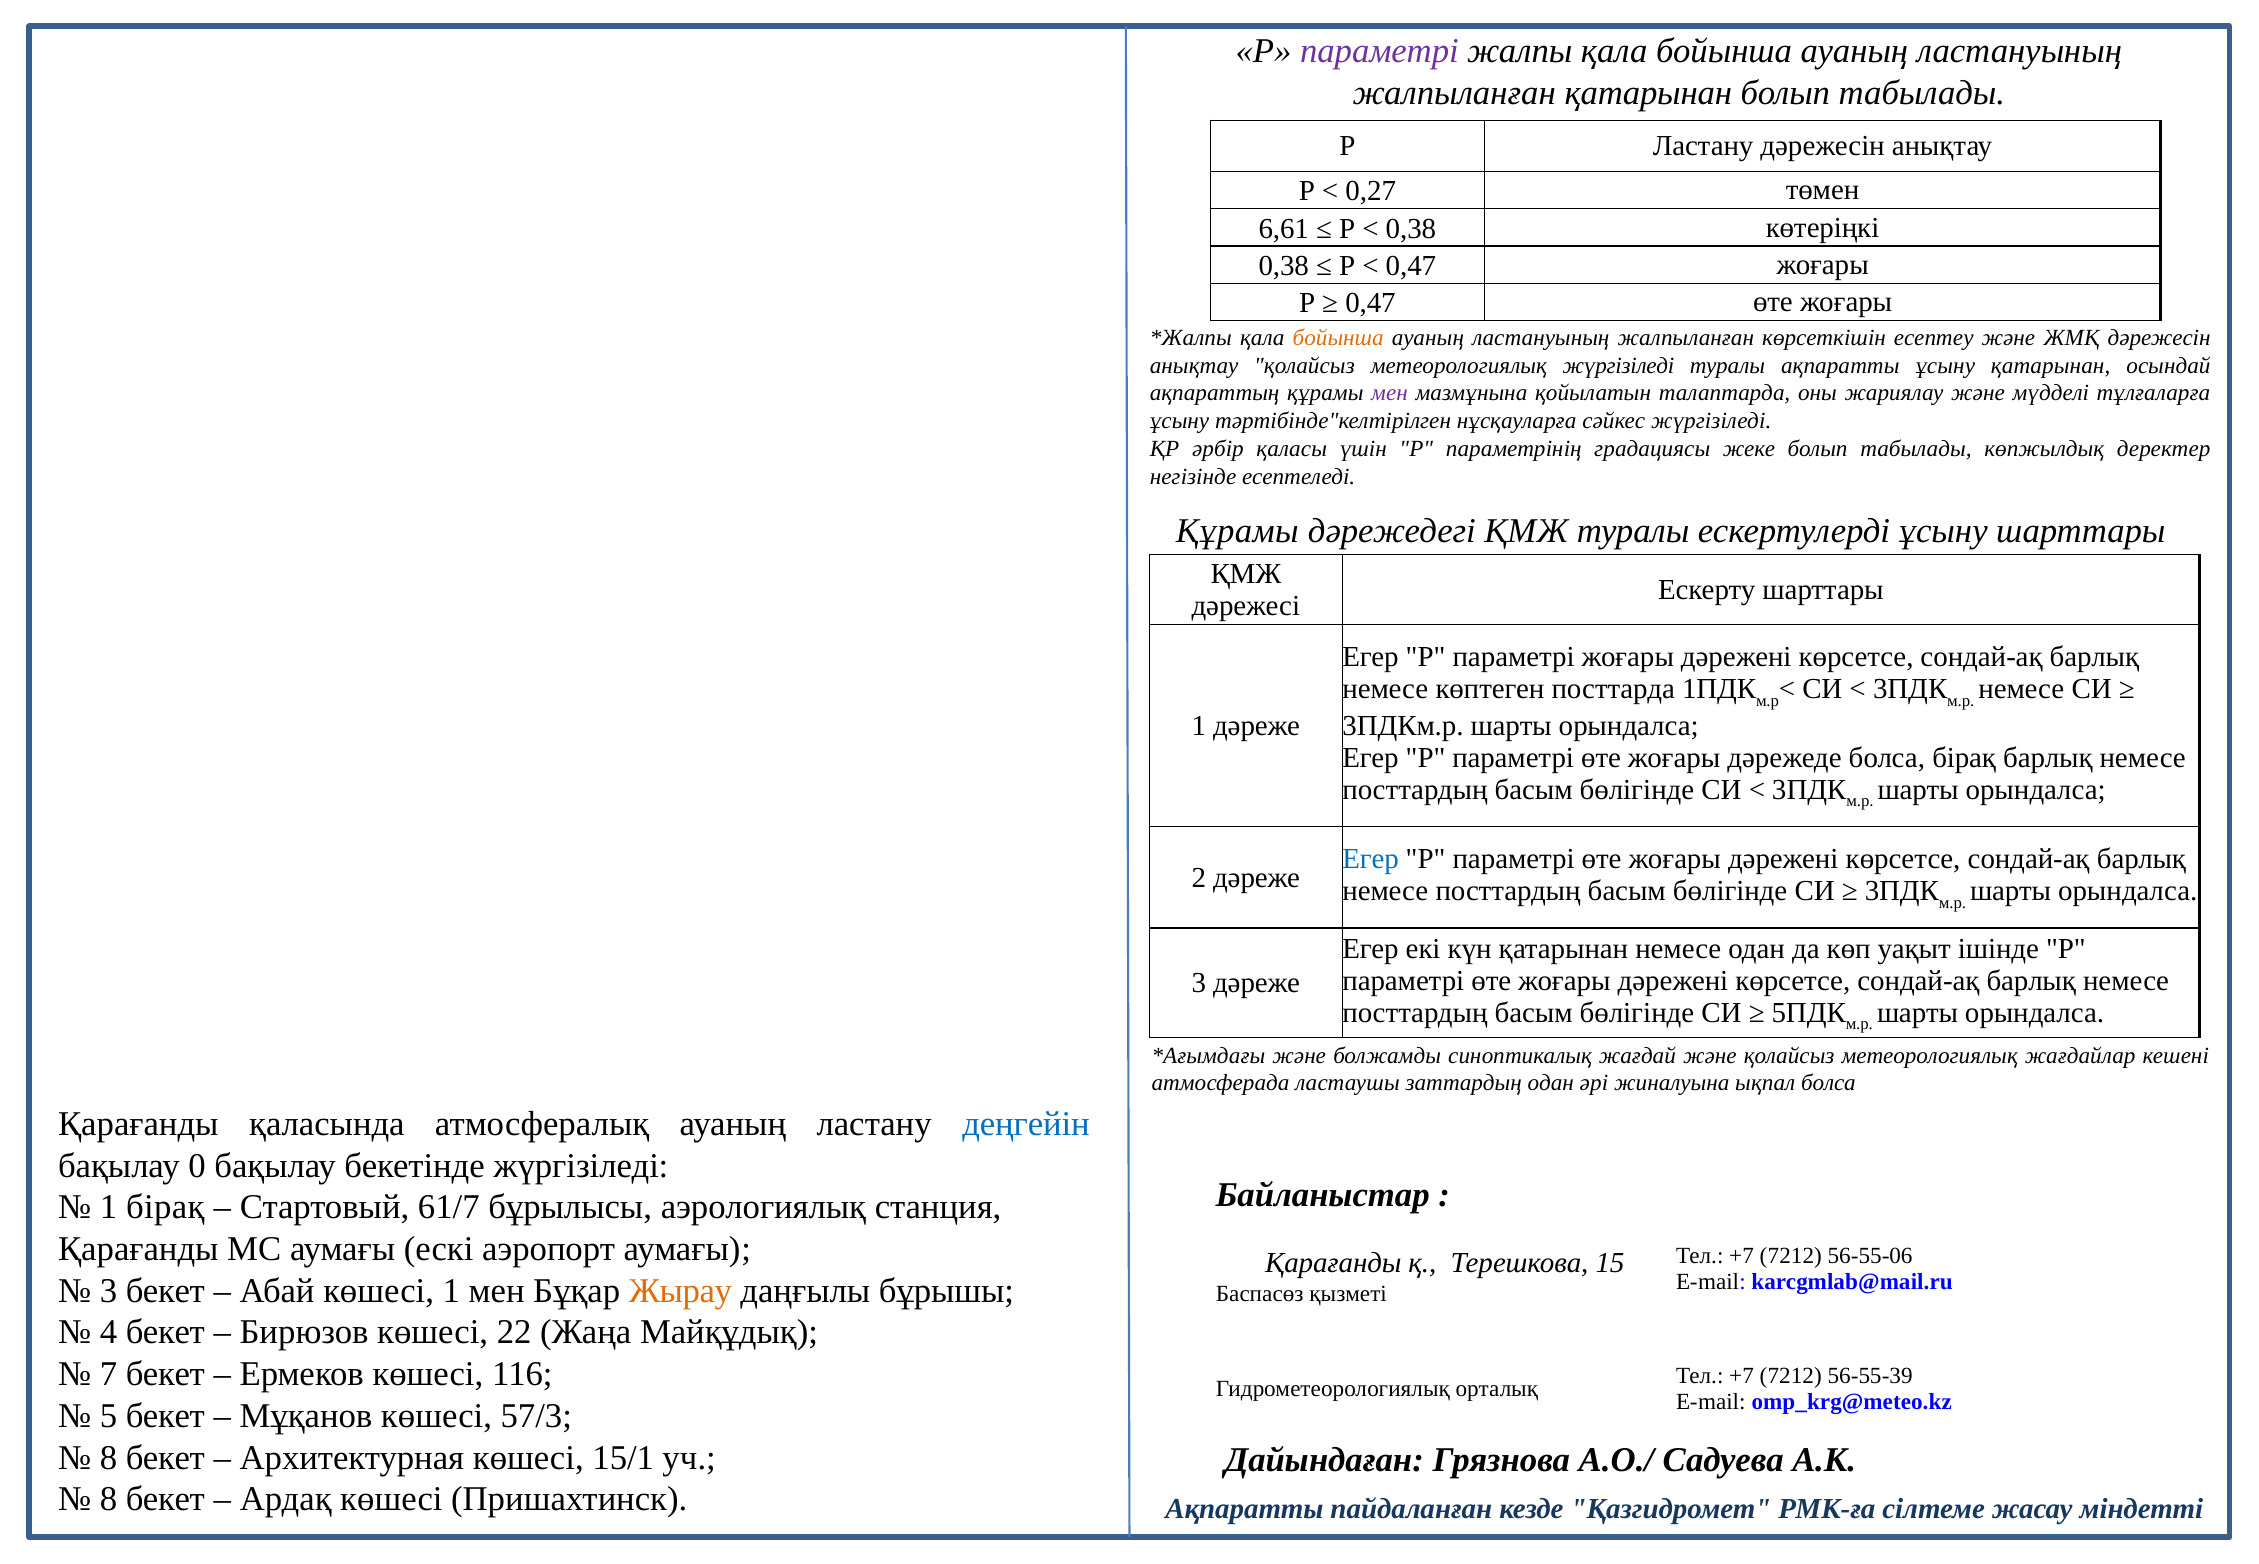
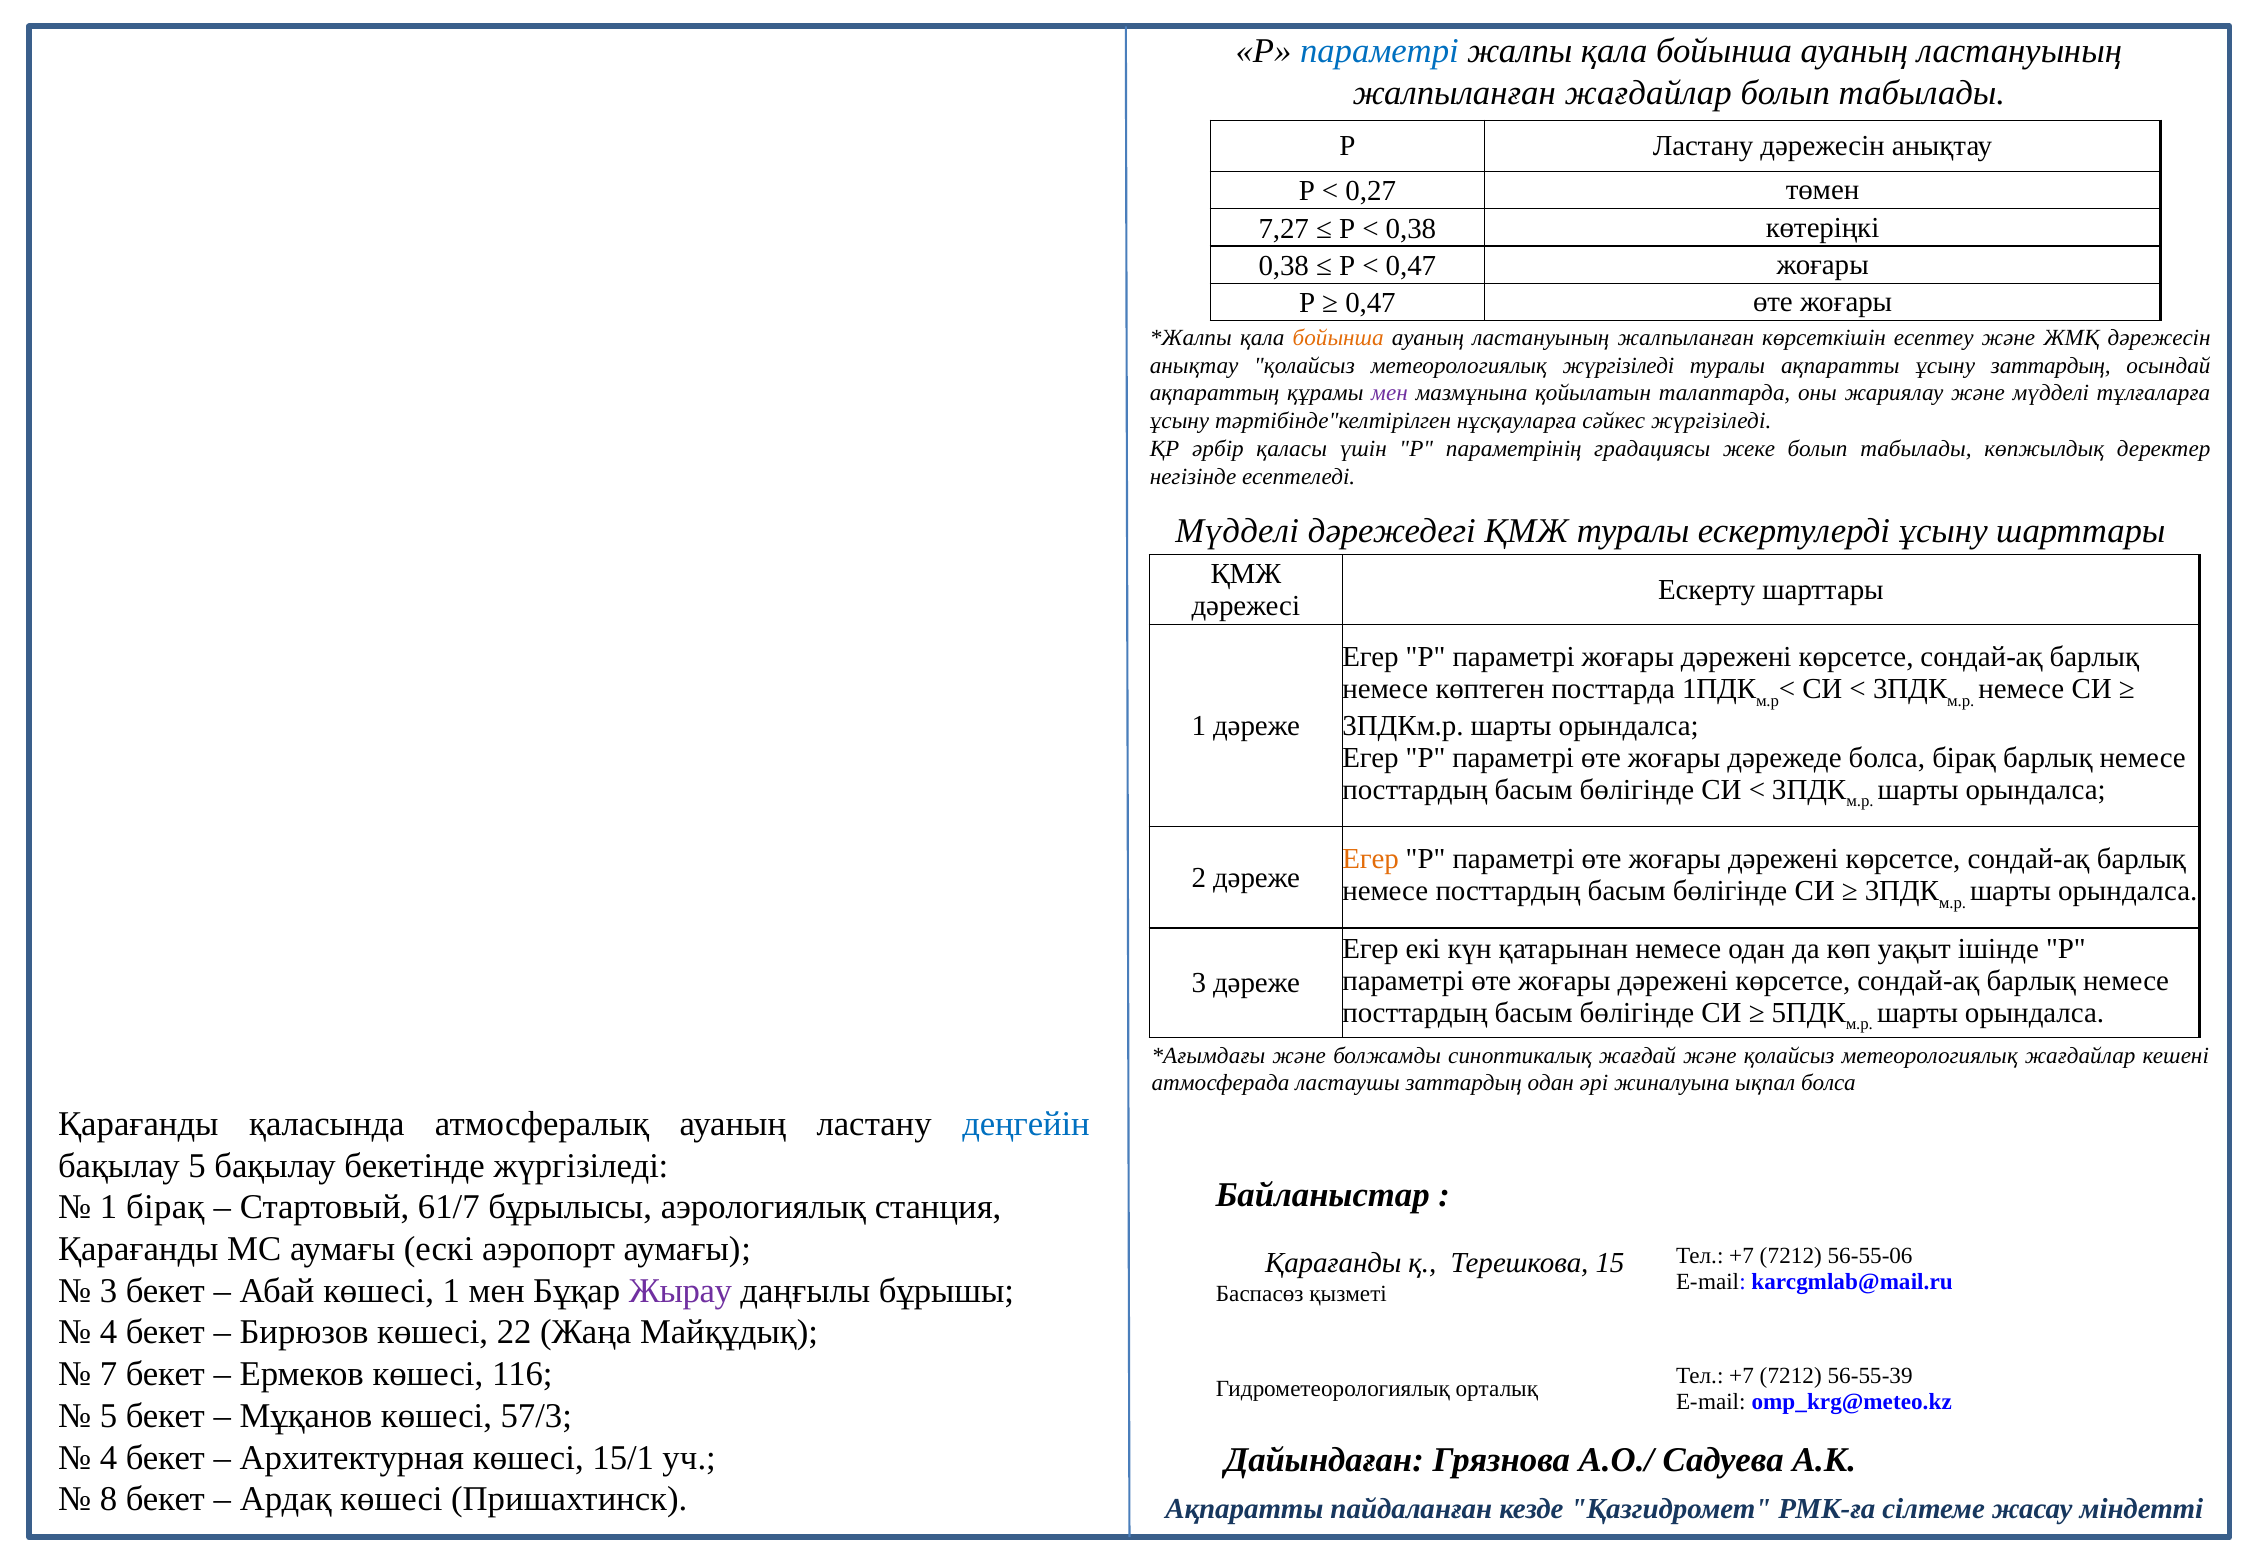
параметрі at (1379, 51) colour: purple -> blue
жалпыланған қатарынан: қатарынан -> жағдайлар
6,61: 6,61 -> 7,27
ұсыну қатарынан: қатарынан -> заттардың
Құрамы at (1237, 531): Құрамы -> Мүдделі
Егер at (1371, 859) colour: blue -> orange
бақылау 0: 0 -> 5
Жырау colour: orange -> purple
8 at (109, 1457): 8 -> 4
